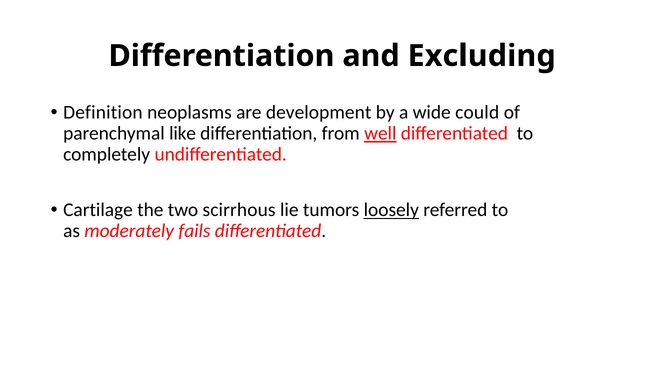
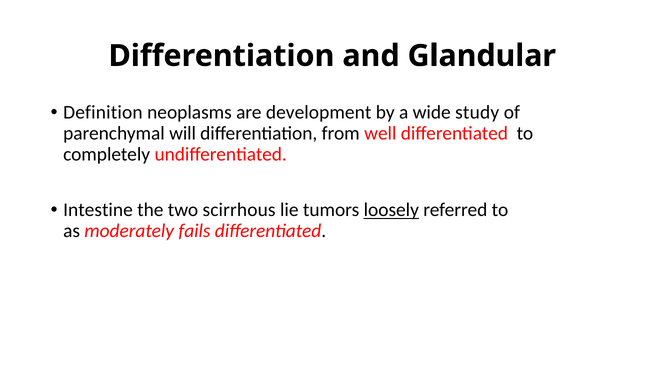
Excluding: Excluding -> Glandular
could: could -> study
like: like -> will
well underline: present -> none
Cartilage: Cartilage -> Intestine
